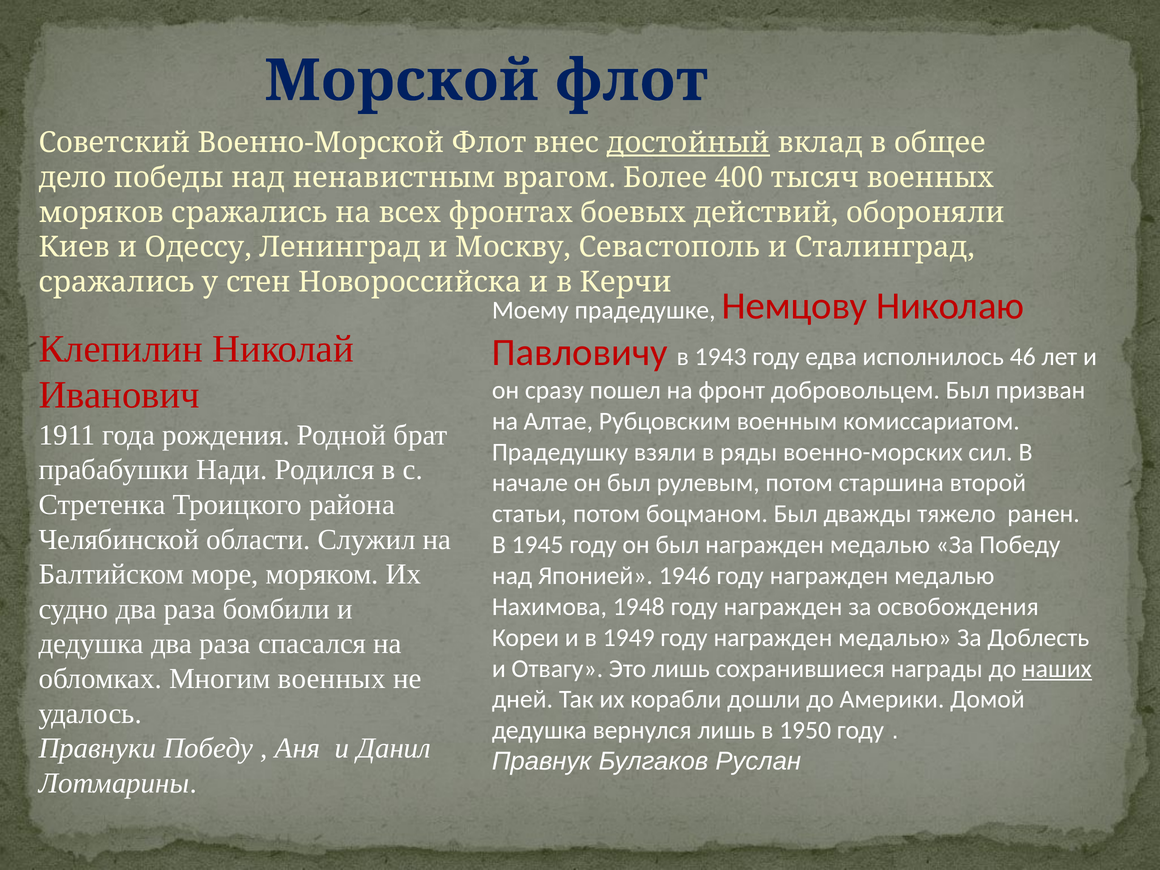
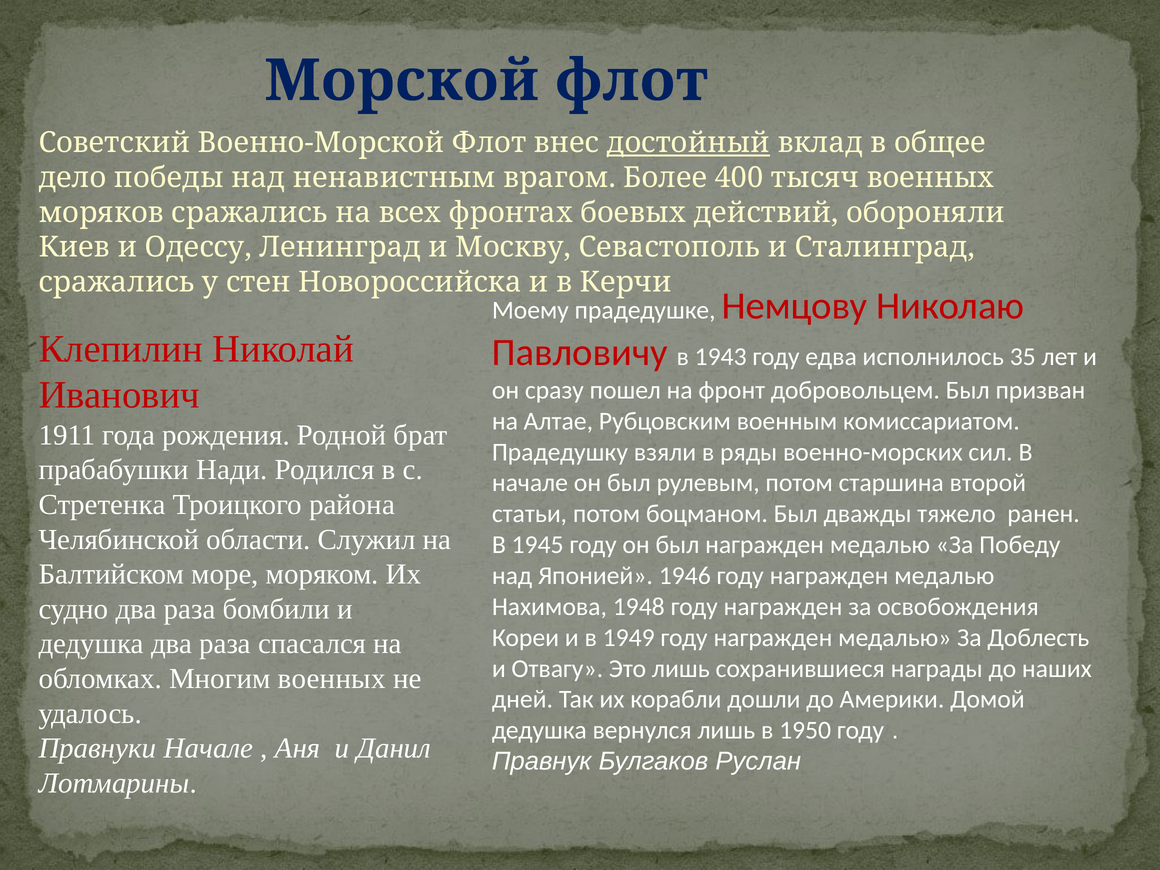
46: 46 -> 35
наших underline: present -> none
Правнуки Победу: Победу -> Начале
